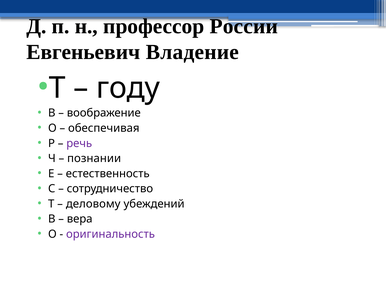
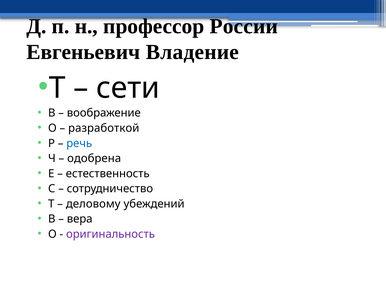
году: году -> сети
обеспечивая: обеспечивая -> разработкой
речь colour: purple -> blue
познании: познании -> одобрена
